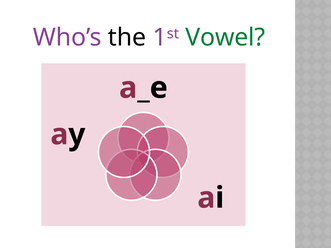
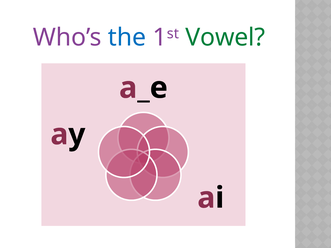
the colour: black -> blue
